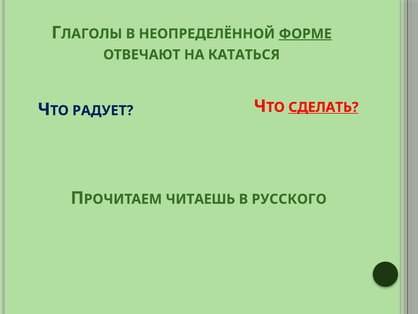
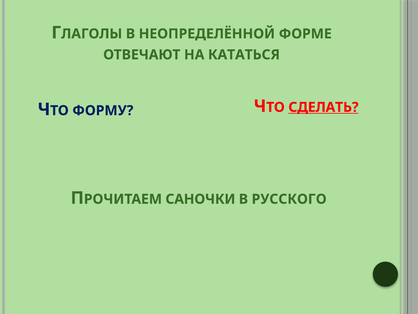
ФОРМЕ underline: present -> none
РАДУЕТ: РАДУЕТ -> ФОРМУ
ЧИТАЕШЬ: ЧИТАЕШЬ -> САНОЧКИ
